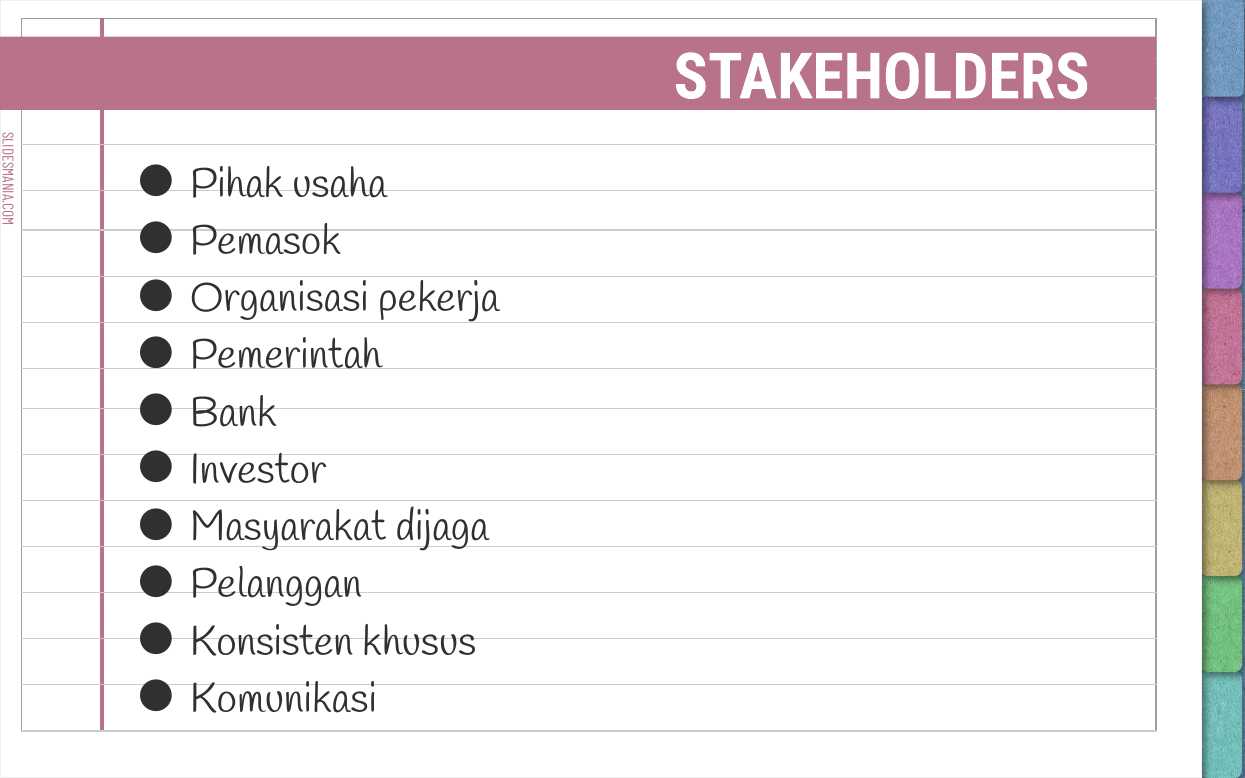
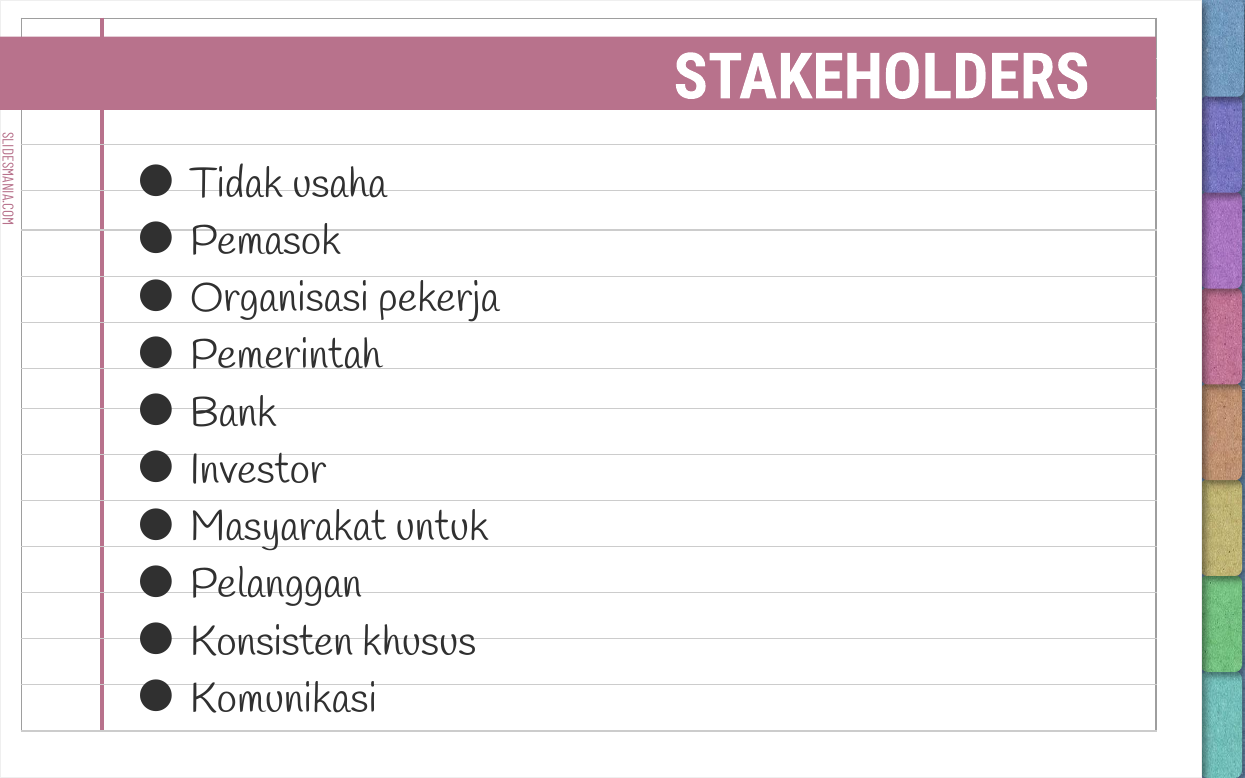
Pihak: Pihak -> Tidak
dijaga: dijaga -> untuk
